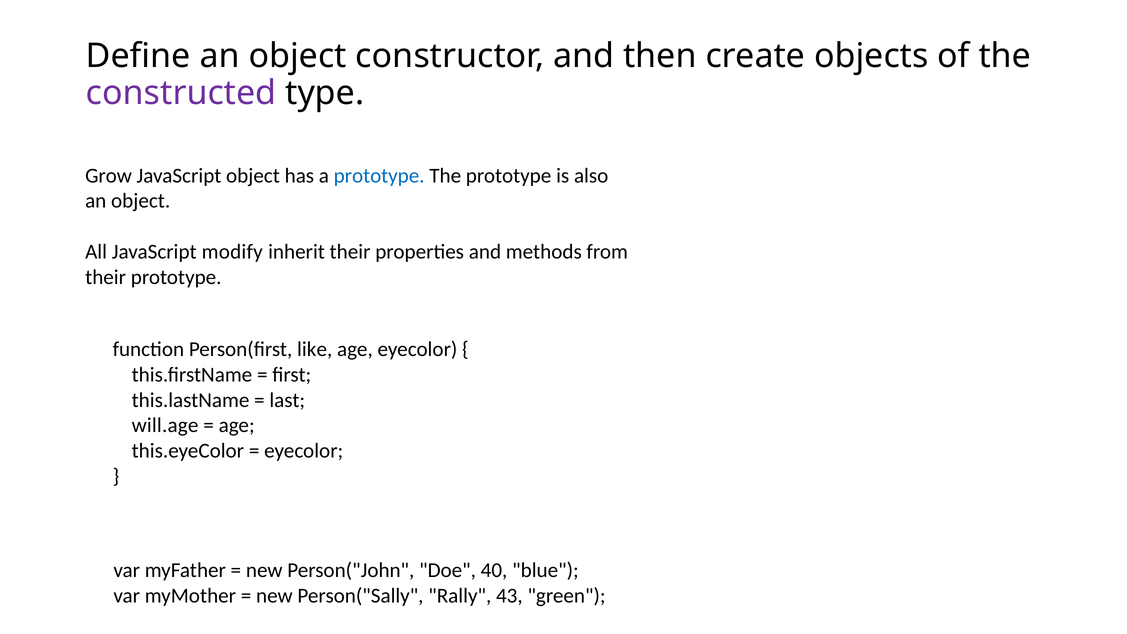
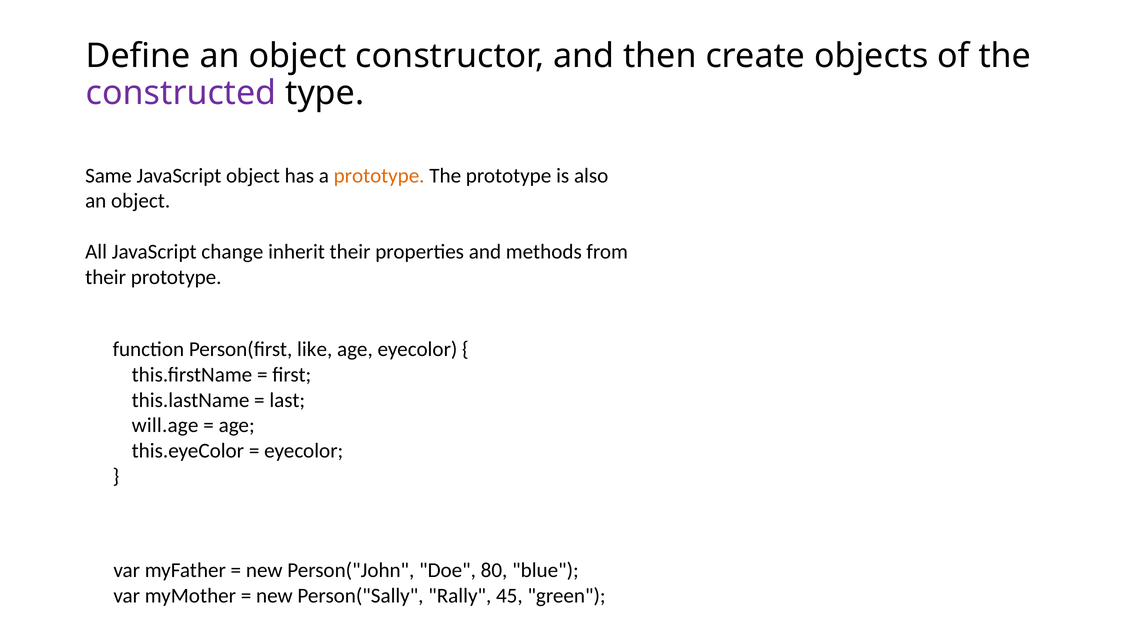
Grow: Grow -> Same
prototype at (379, 176) colour: blue -> orange
modify: modify -> change
40: 40 -> 80
43: 43 -> 45
